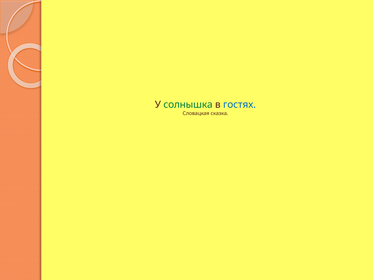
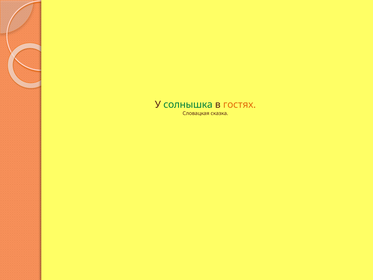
гостях colour: blue -> orange
